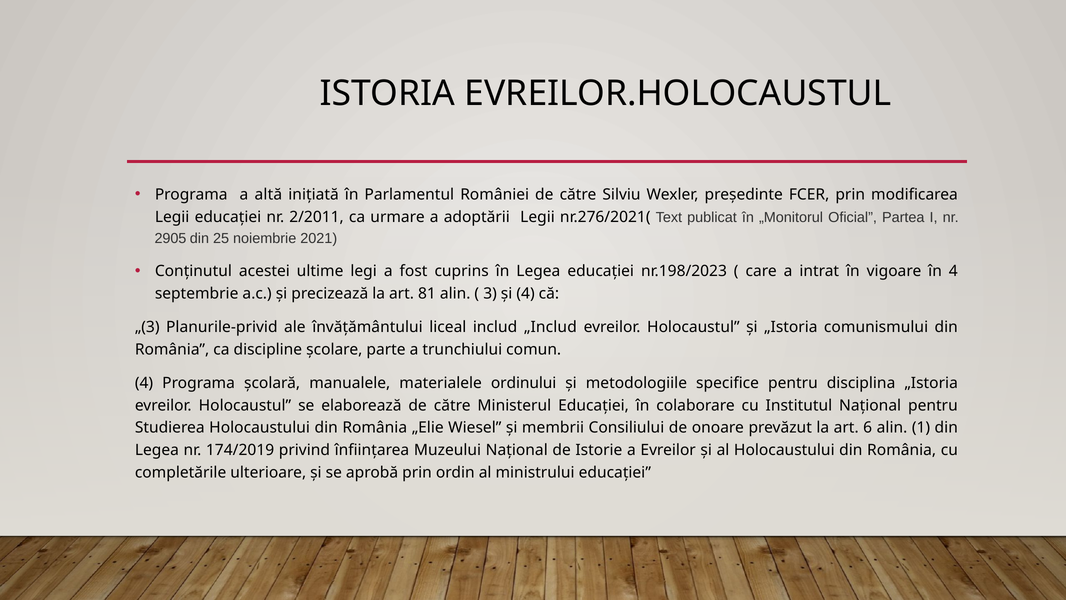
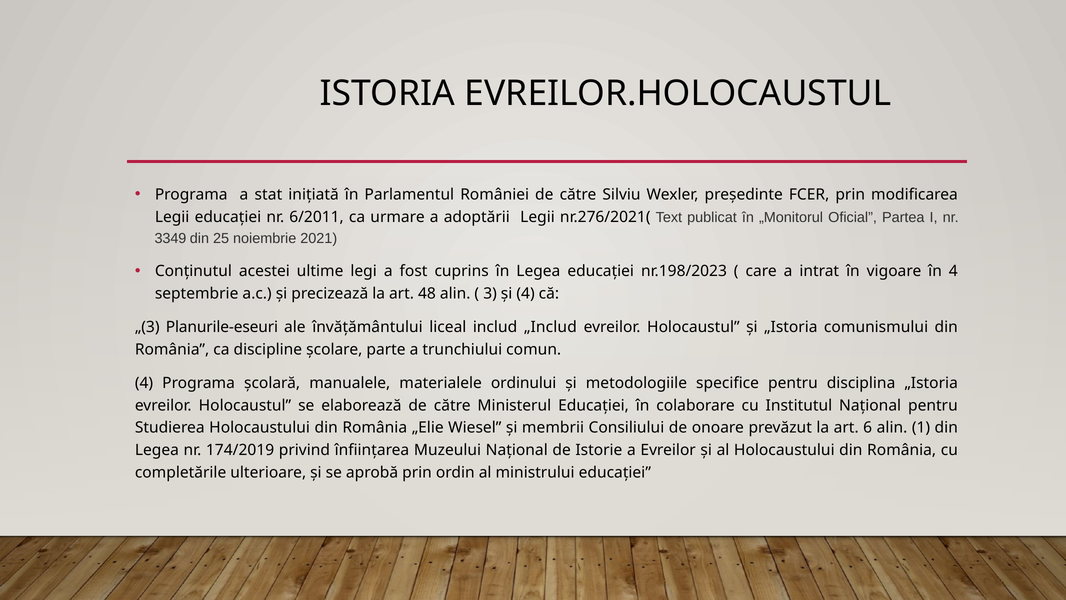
altă: altă -> stat
2/2011: 2/2011 -> 6/2011
2905: 2905 -> 3349
81: 81 -> 48
Planurile-privid: Planurile-privid -> Planurile-eseuri
